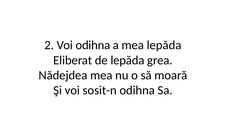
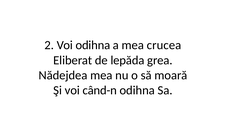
mea lepăda: lepăda -> crucea
sosit-n: sosit-n -> când-n
